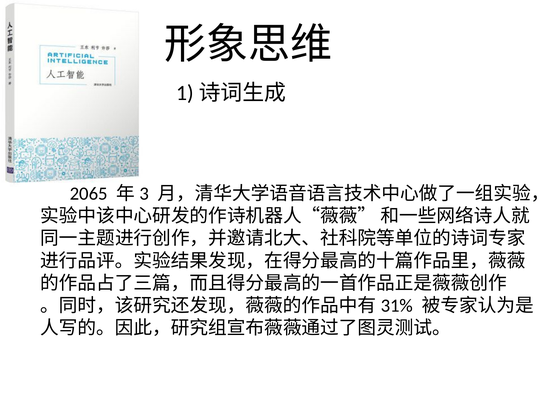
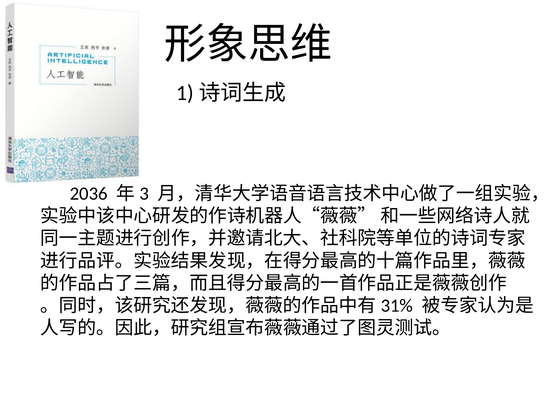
2065: 2065 -> 2036
